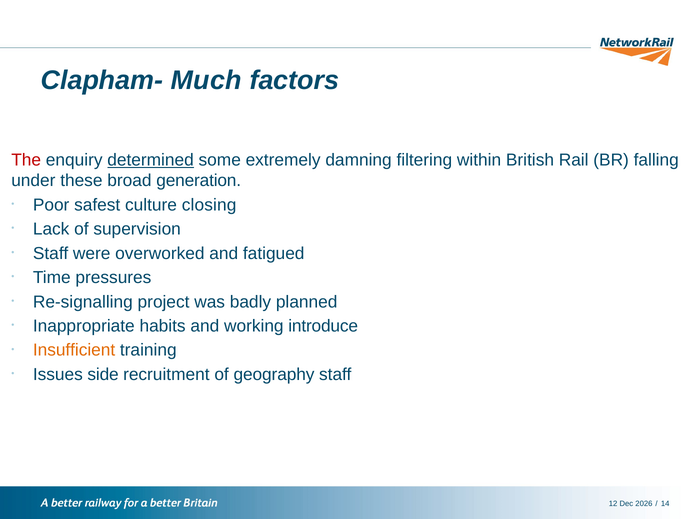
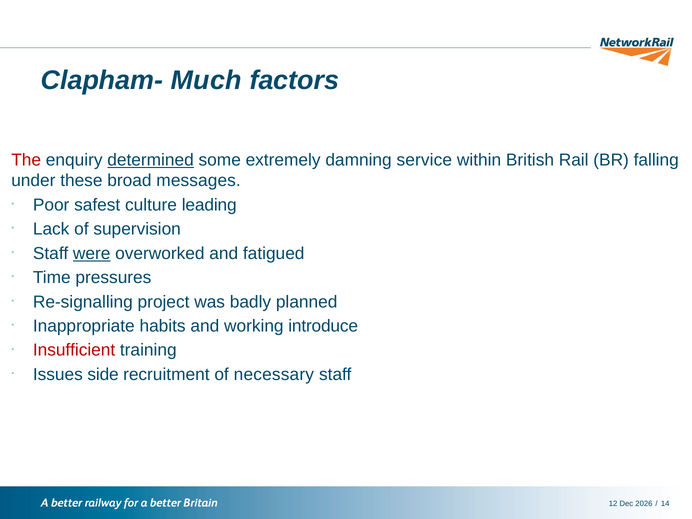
filtering: filtering -> service
generation: generation -> messages
closing: closing -> leading
were underline: none -> present
Insufficient colour: orange -> red
geography: geography -> necessary
